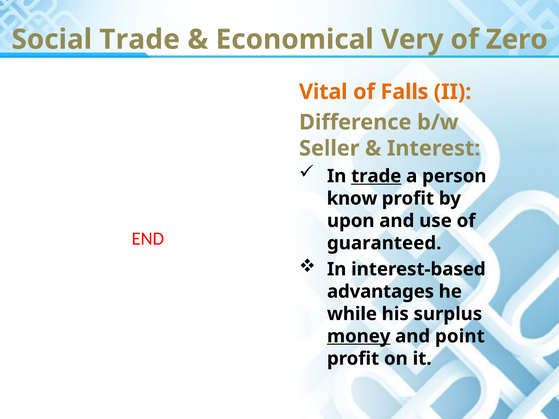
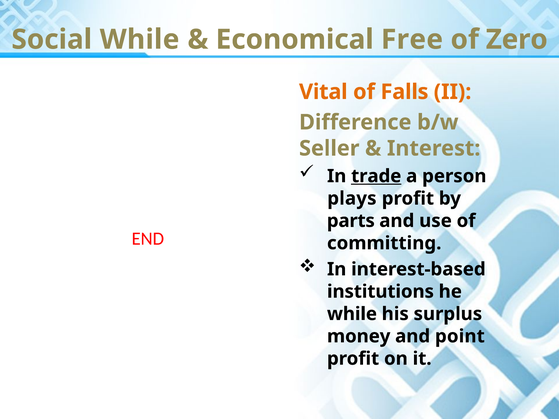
Social Trade: Trade -> While
Very: Very -> Free
know: know -> plays
upon: upon -> parts
guaranteed: guaranteed -> committing
advantages: advantages -> institutions
money underline: present -> none
